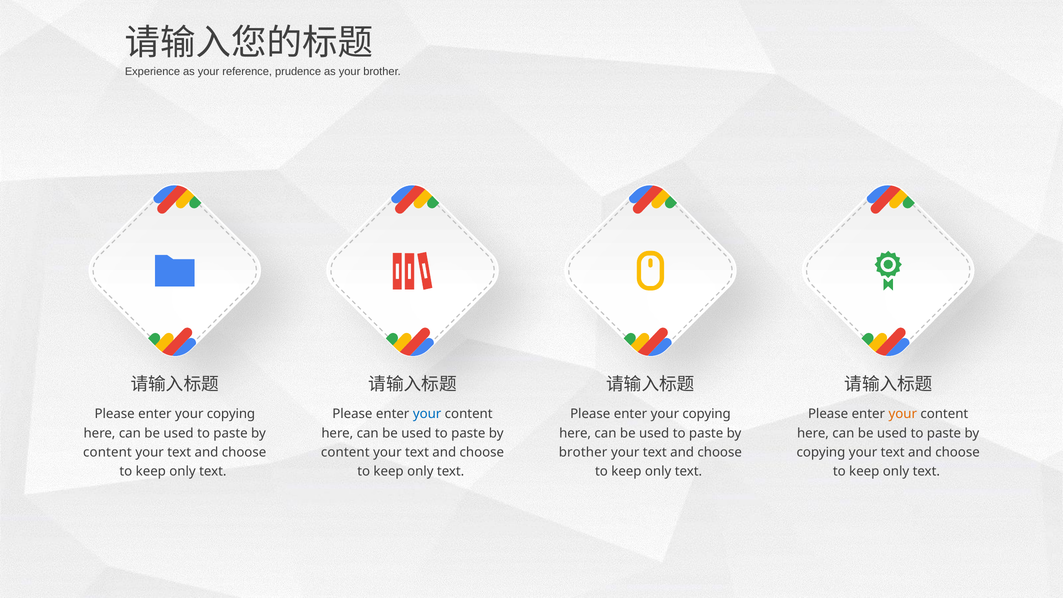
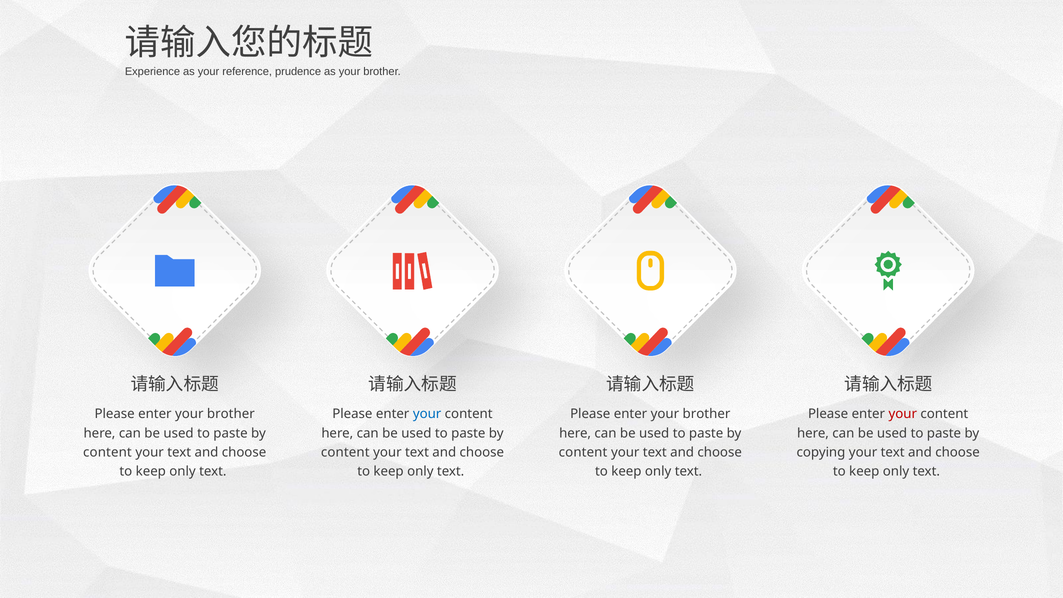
copying at (231, 414): copying -> brother
copying at (707, 414): copying -> brother
your at (903, 414) colour: orange -> red
brother at (583, 452): brother -> content
